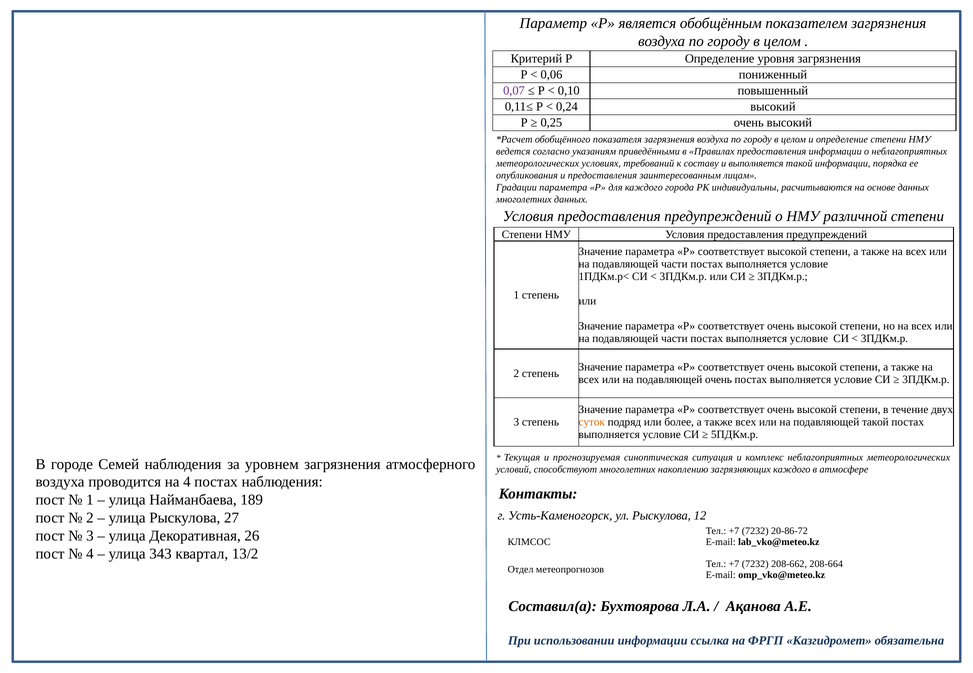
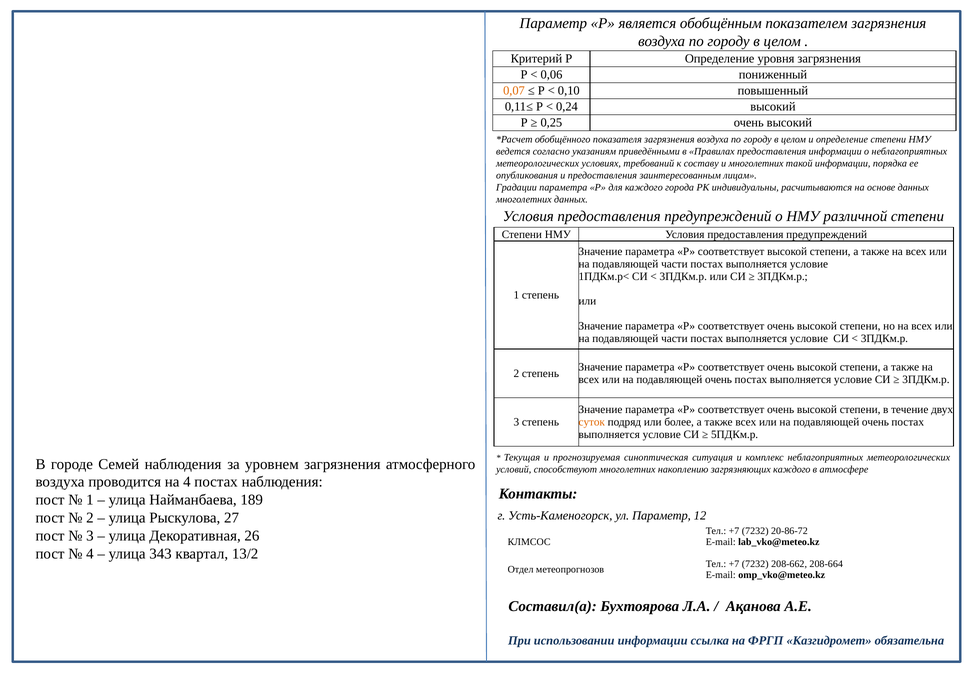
0,07 colour: purple -> orange
и выполняется: выполняется -> многолетних
такой at (875, 422): такой -> очень
ул Рыскулова: Рыскулова -> Параметр
